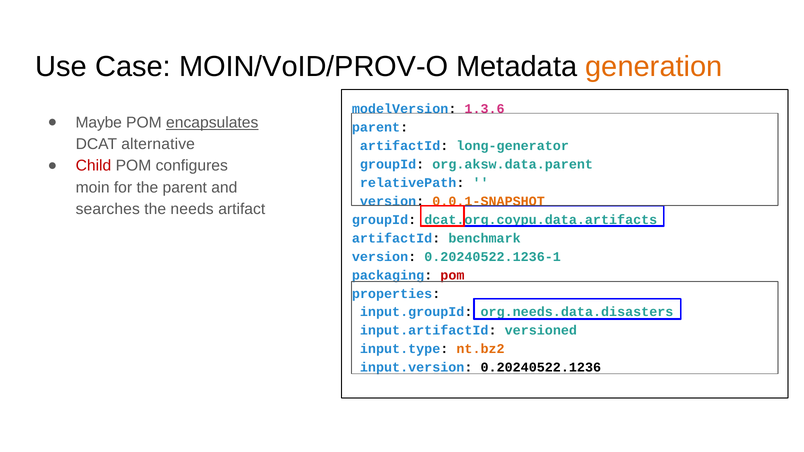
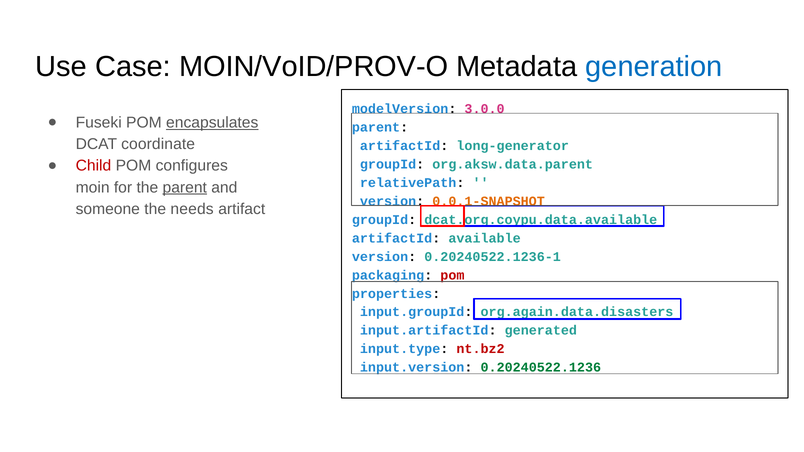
generation colour: orange -> blue
1.3.6: 1.3.6 -> 3.0.0
Maybe: Maybe -> Fuseki
alternative: alternative -> coordinate
parent at (185, 188) underline: none -> present
searches: searches -> someone
dcat.org.coypu.data.artifacts: dcat.org.coypu.data.artifacts -> dcat.org.coypu.data.available
benchmark: benchmark -> available
org.needs.data.disasters: org.needs.data.disasters -> org.again.data.disasters
versioned: versioned -> generated
nt.bz2 colour: orange -> red
0.20240522.1236 colour: black -> green
